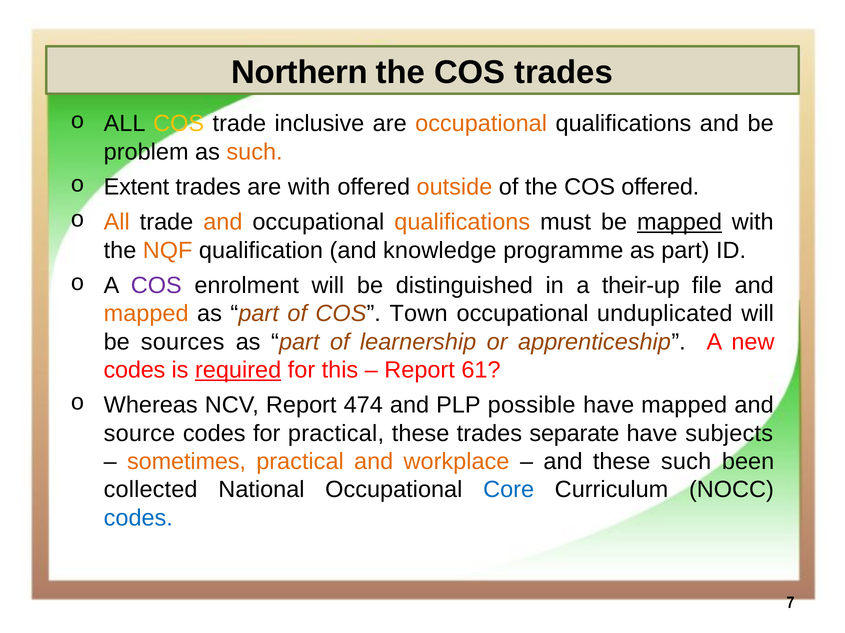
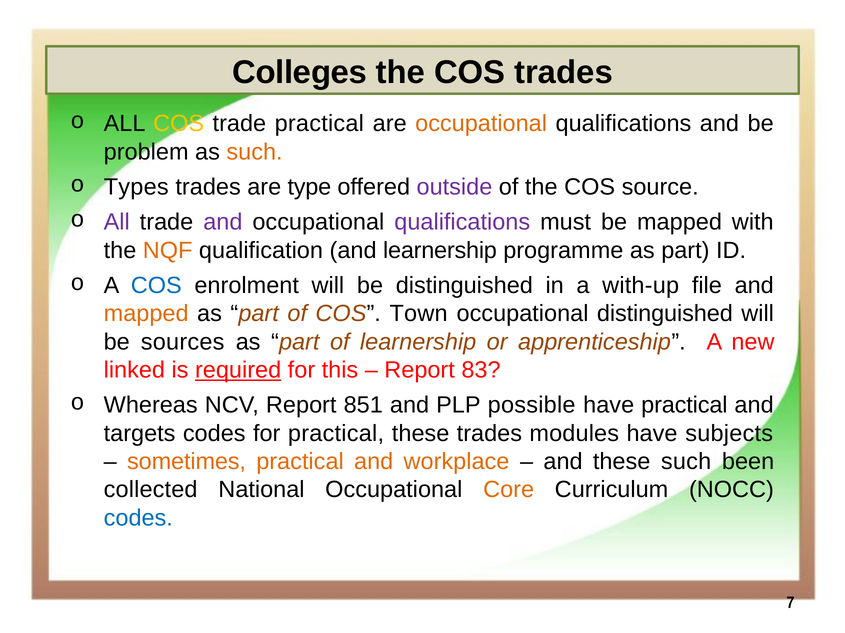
Northern: Northern -> Colleges
trade inclusive: inclusive -> practical
Extent: Extent -> Types
are with: with -> type
outside colour: orange -> purple
COS offered: offered -> source
All at (117, 222) colour: orange -> purple
and at (223, 222) colour: orange -> purple
qualifications at (462, 222) colour: orange -> purple
mapped at (679, 222) underline: present -> none
and knowledge: knowledge -> learnership
COS at (156, 286) colour: purple -> blue
their-up: their-up -> with-up
occupational unduplicated: unduplicated -> distinguished
codes at (134, 370): codes -> linked
61: 61 -> 83
474: 474 -> 851
have mapped: mapped -> practical
source: source -> targets
separate: separate -> modules
Core colour: blue -> orange
